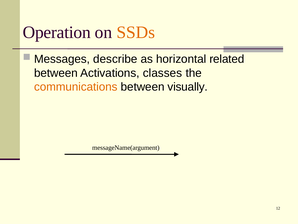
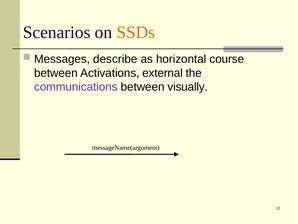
Operation: Operation -> Scenarios
related: related -> course
classes: classes -> external
communications colour: orange -> purple
